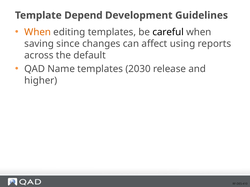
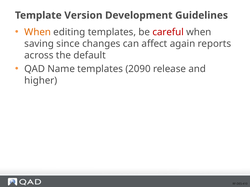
Depend: Depend -> Version
careful colour: black -> red
using: using -> again
2030: 2030 -> 2090
